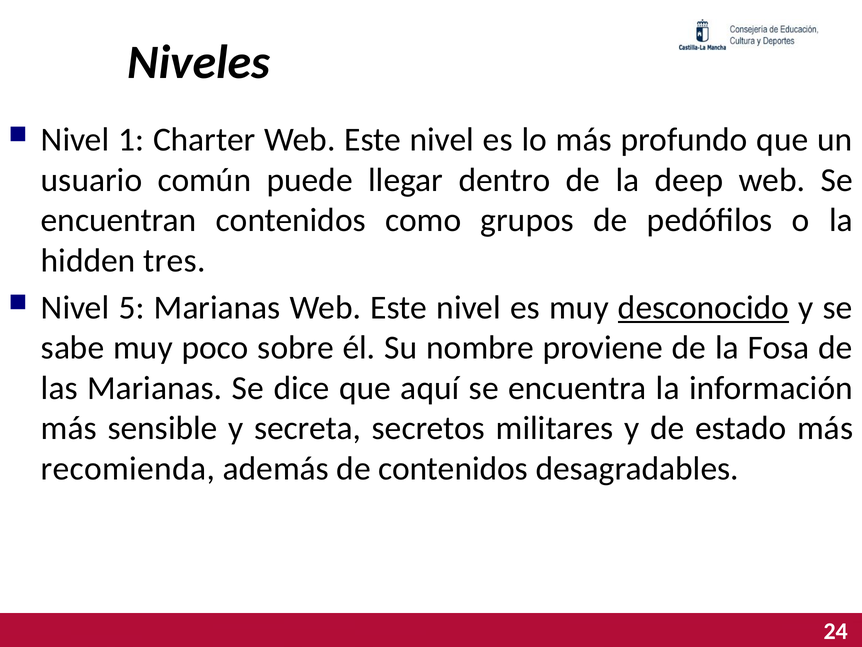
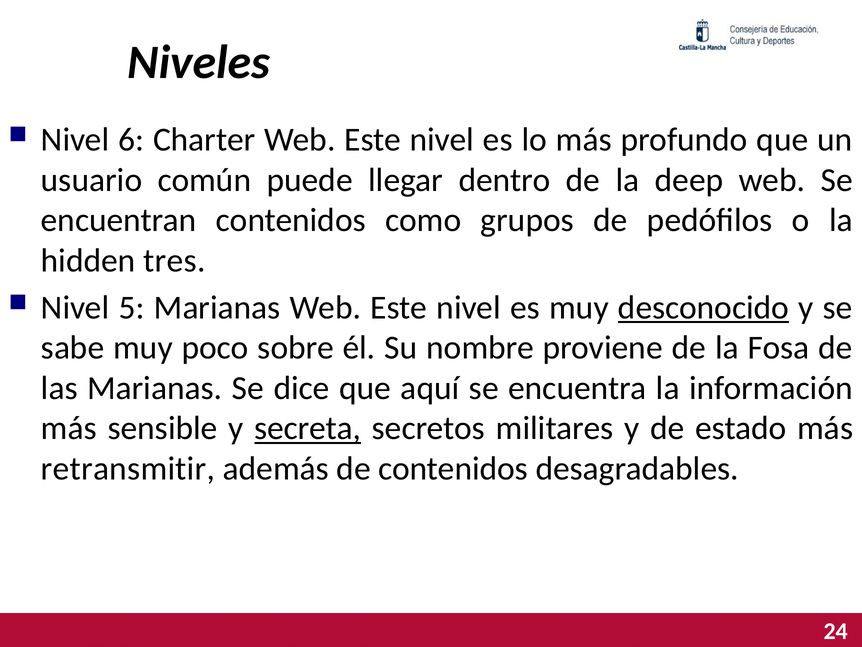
1: 1 -> 6
secreta underline: none -> present
recomienda: recomienda -> retransmitir
